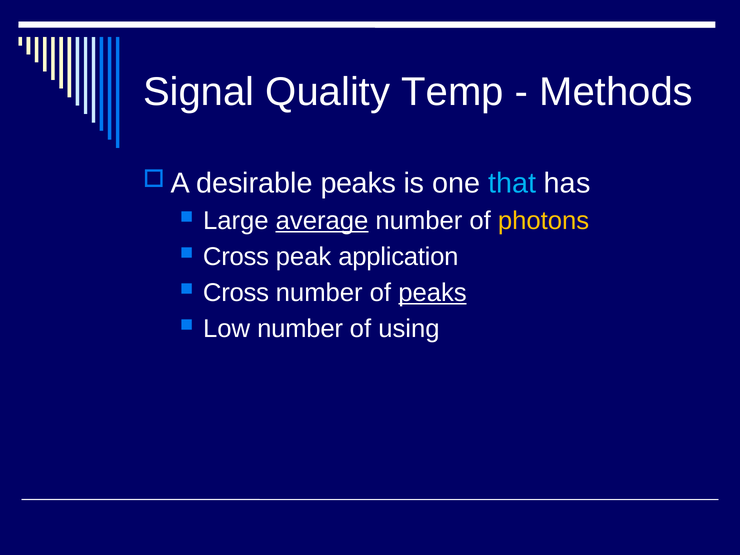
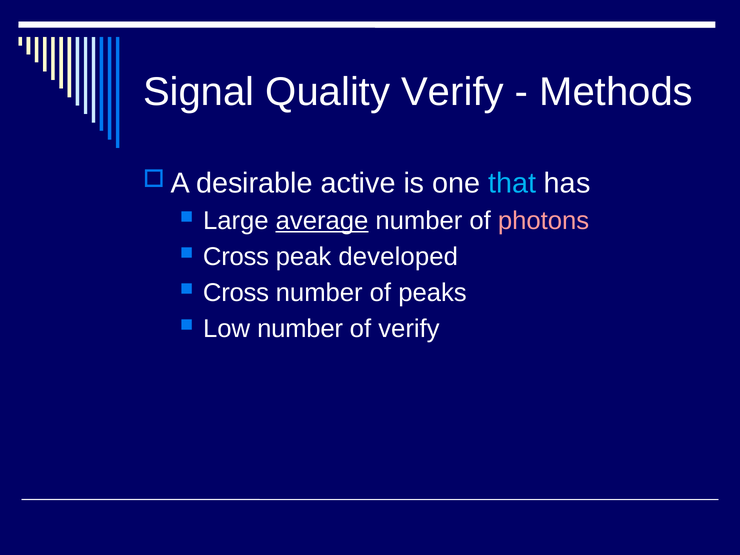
Quality Temp: Temp -> Verify
desirable peaks: peaks -> active
photons colour: yellow -> pink
application: application -> developed
peaks at (432, 293) underline: present -> none
of using: using -> verify
